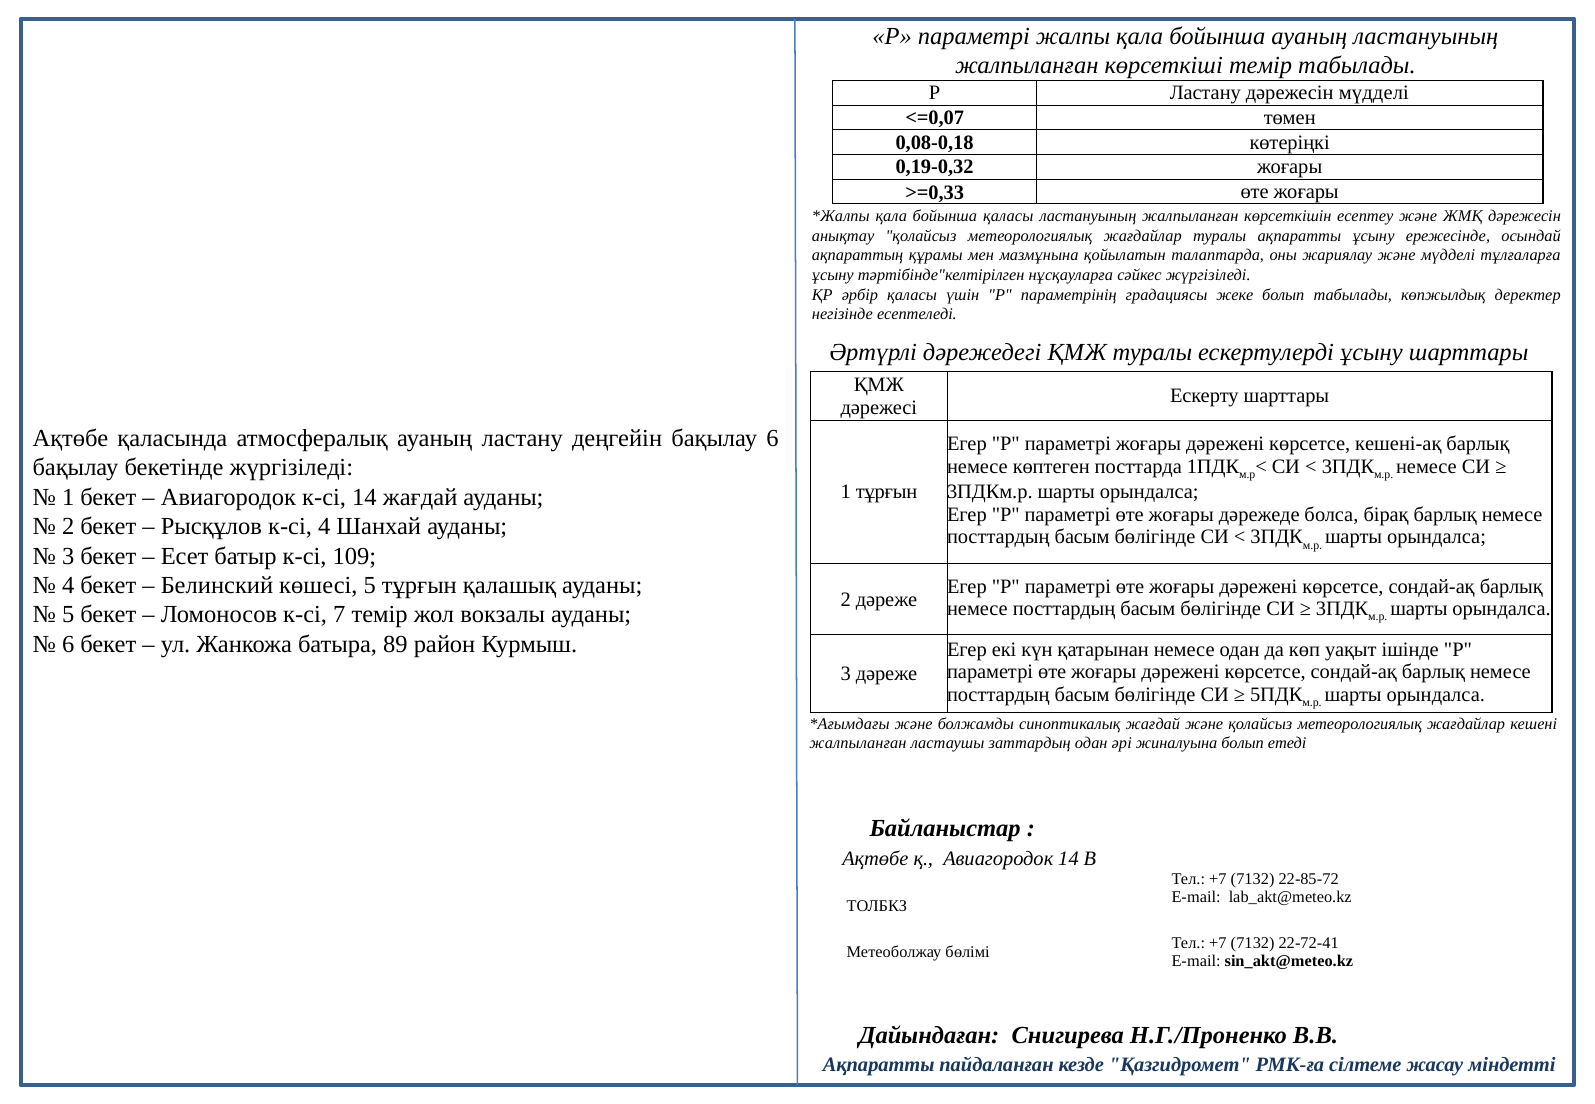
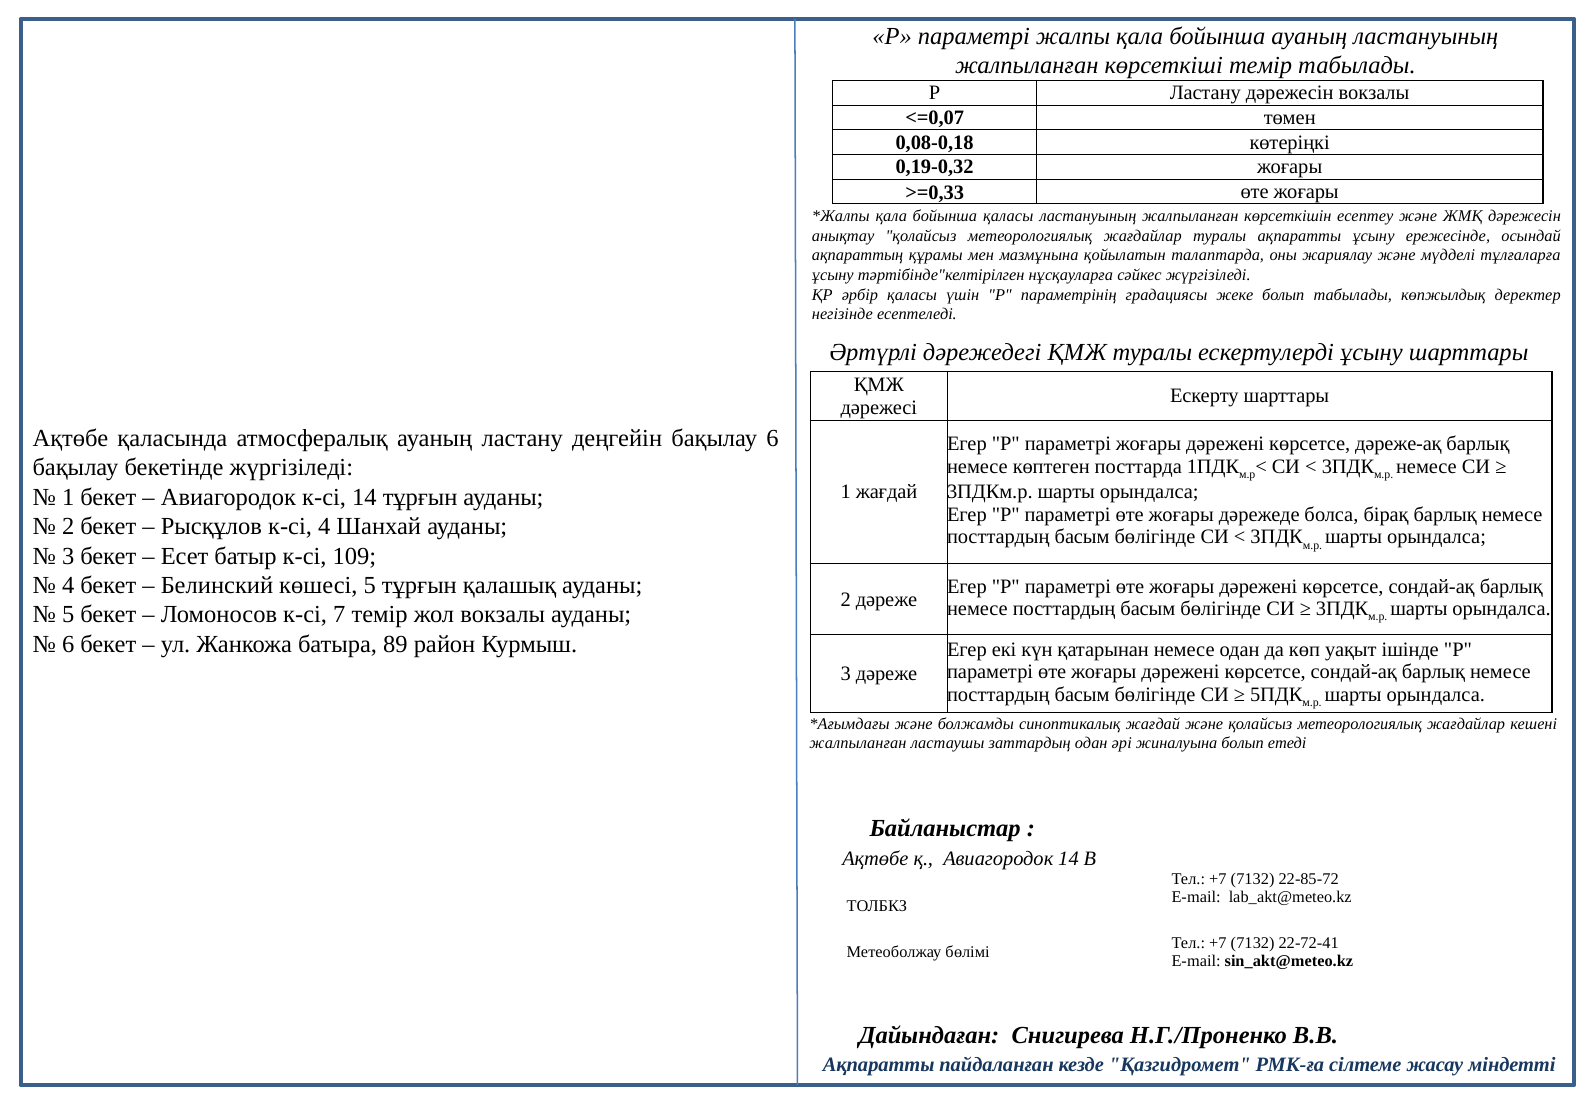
дәрежесін мүдделі: мүдделі -> вокзалы
кешені-ақ: кешені-ақ -> дәреже-ақ
1 тұрғын: тұрғын -> жағдай
14 жағдай: жағдай -> тұрғын
